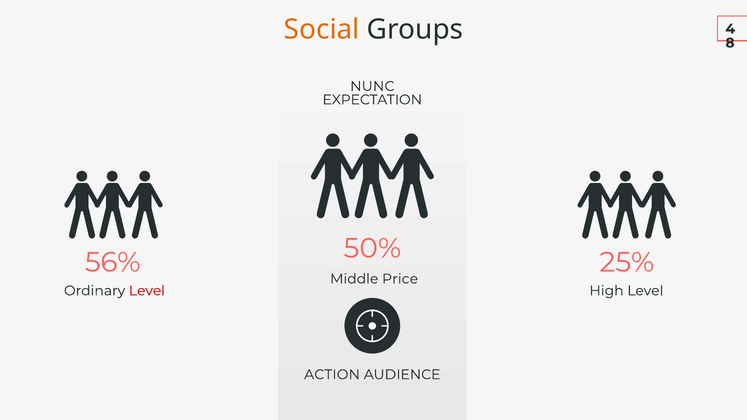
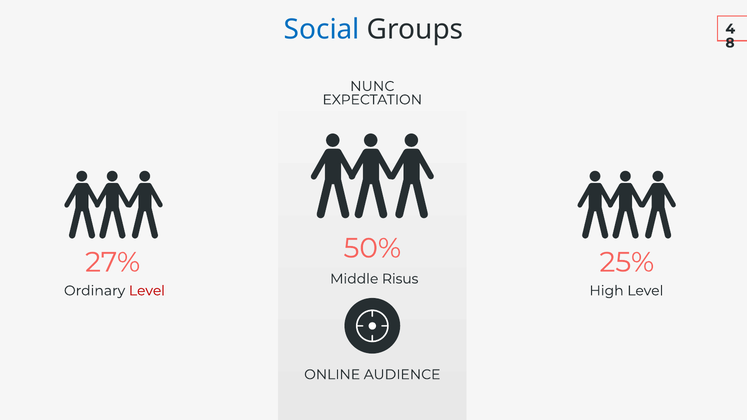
Social colour: orange -> blue
56%: 56% -> 27%
Price: Price -> Risus
ACTION: ACTION -> ONLINE
